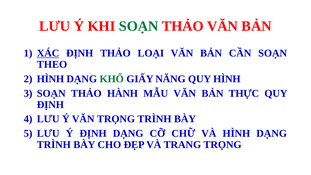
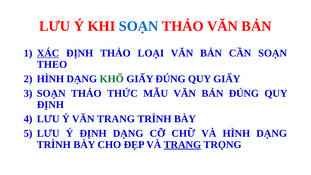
SOẠN at (139, 26) colour: green -> blue
GIẤY NĂNG: NĂNG -> ĐÚNG
QUY HÌNH: HÌNH -> GIẤY
HÀNH: HÀNH -> THỨC
BẢN THỰC: THỰC -> ĐÚNG
VĂN TRỌNG: TRỌNG -> TRANG
TRANG at (182, 145) underline: none -> present
